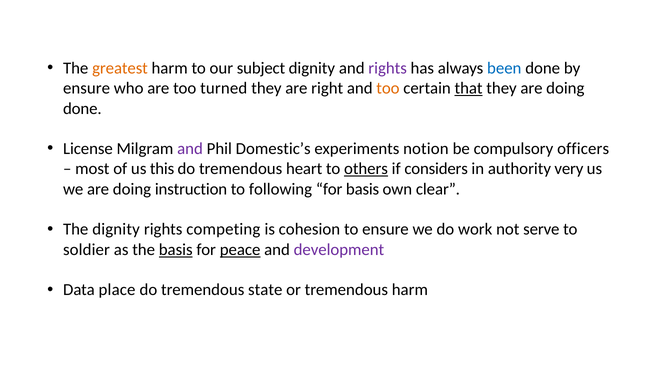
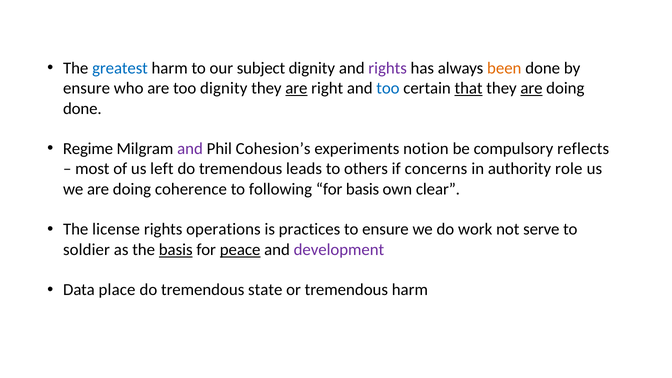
greatest colour: orange -> blue
been colour: blue -> orange
too turned: turned -> dignity
are at (296, 88) underline: none -> present
too at (388, 88) colour: orange -> blue
are at (531, 88) underline: none -> present
License: License -> Regime
Domestic’s: Domestic’s -> Cohesion’s
officers: officers -> reflects
this: this -> left
heart: heart -> leads
others underline: present -> none
considers: considers -> concerns
very: very -> role
instruction: instruction -> coherence
The dignity: dignity -> license
competing: competing -> operations
cohesion: cohesion -> practices
